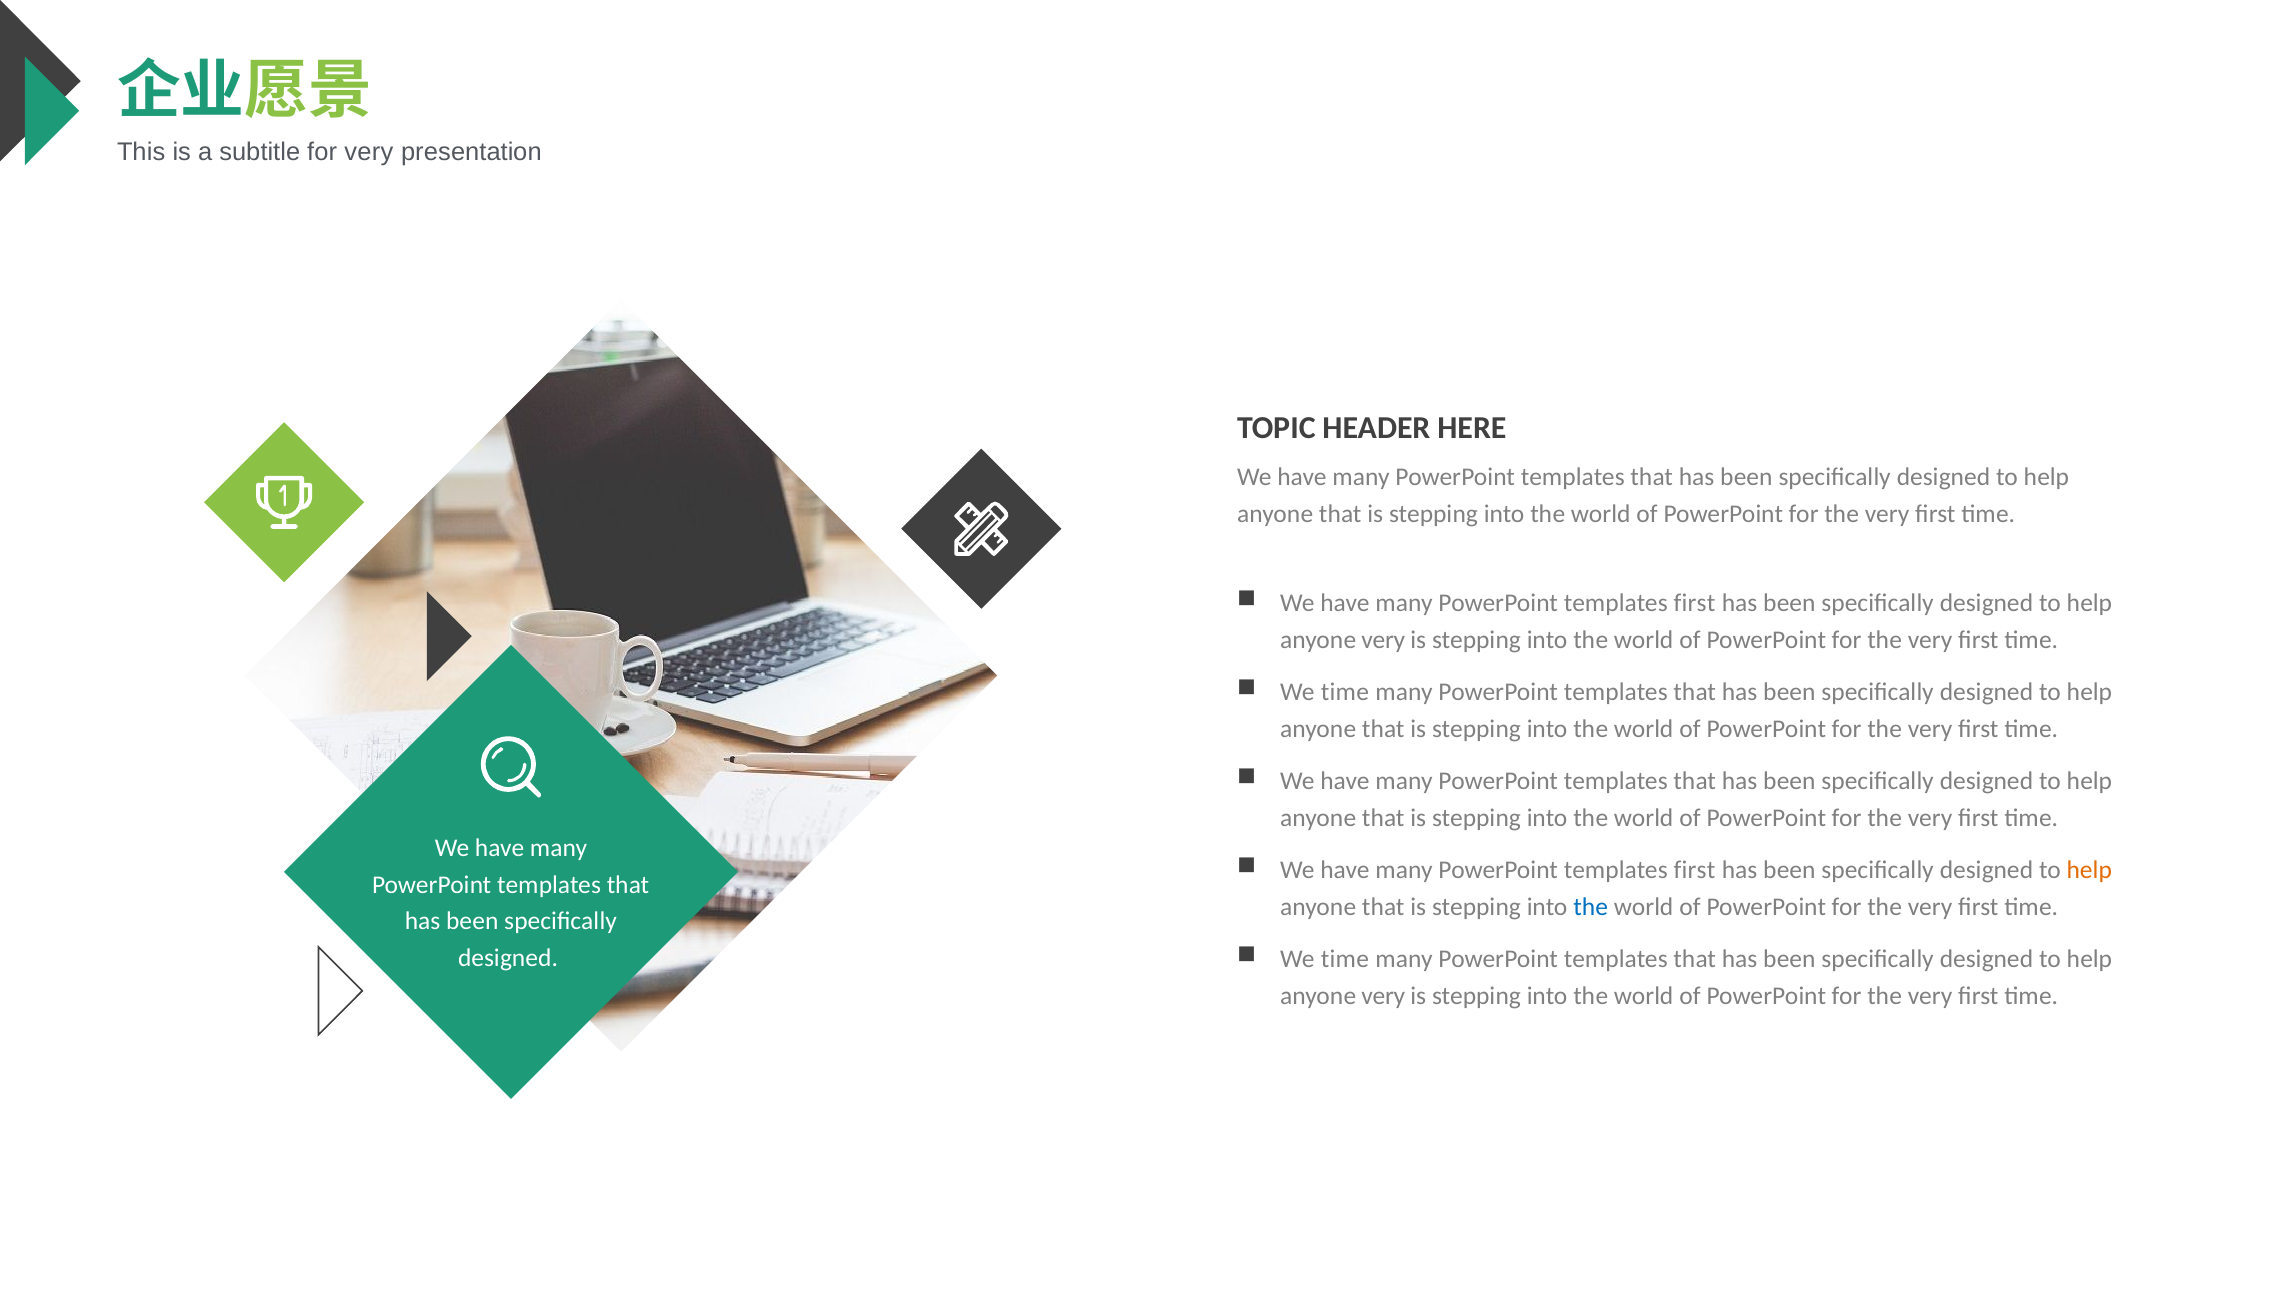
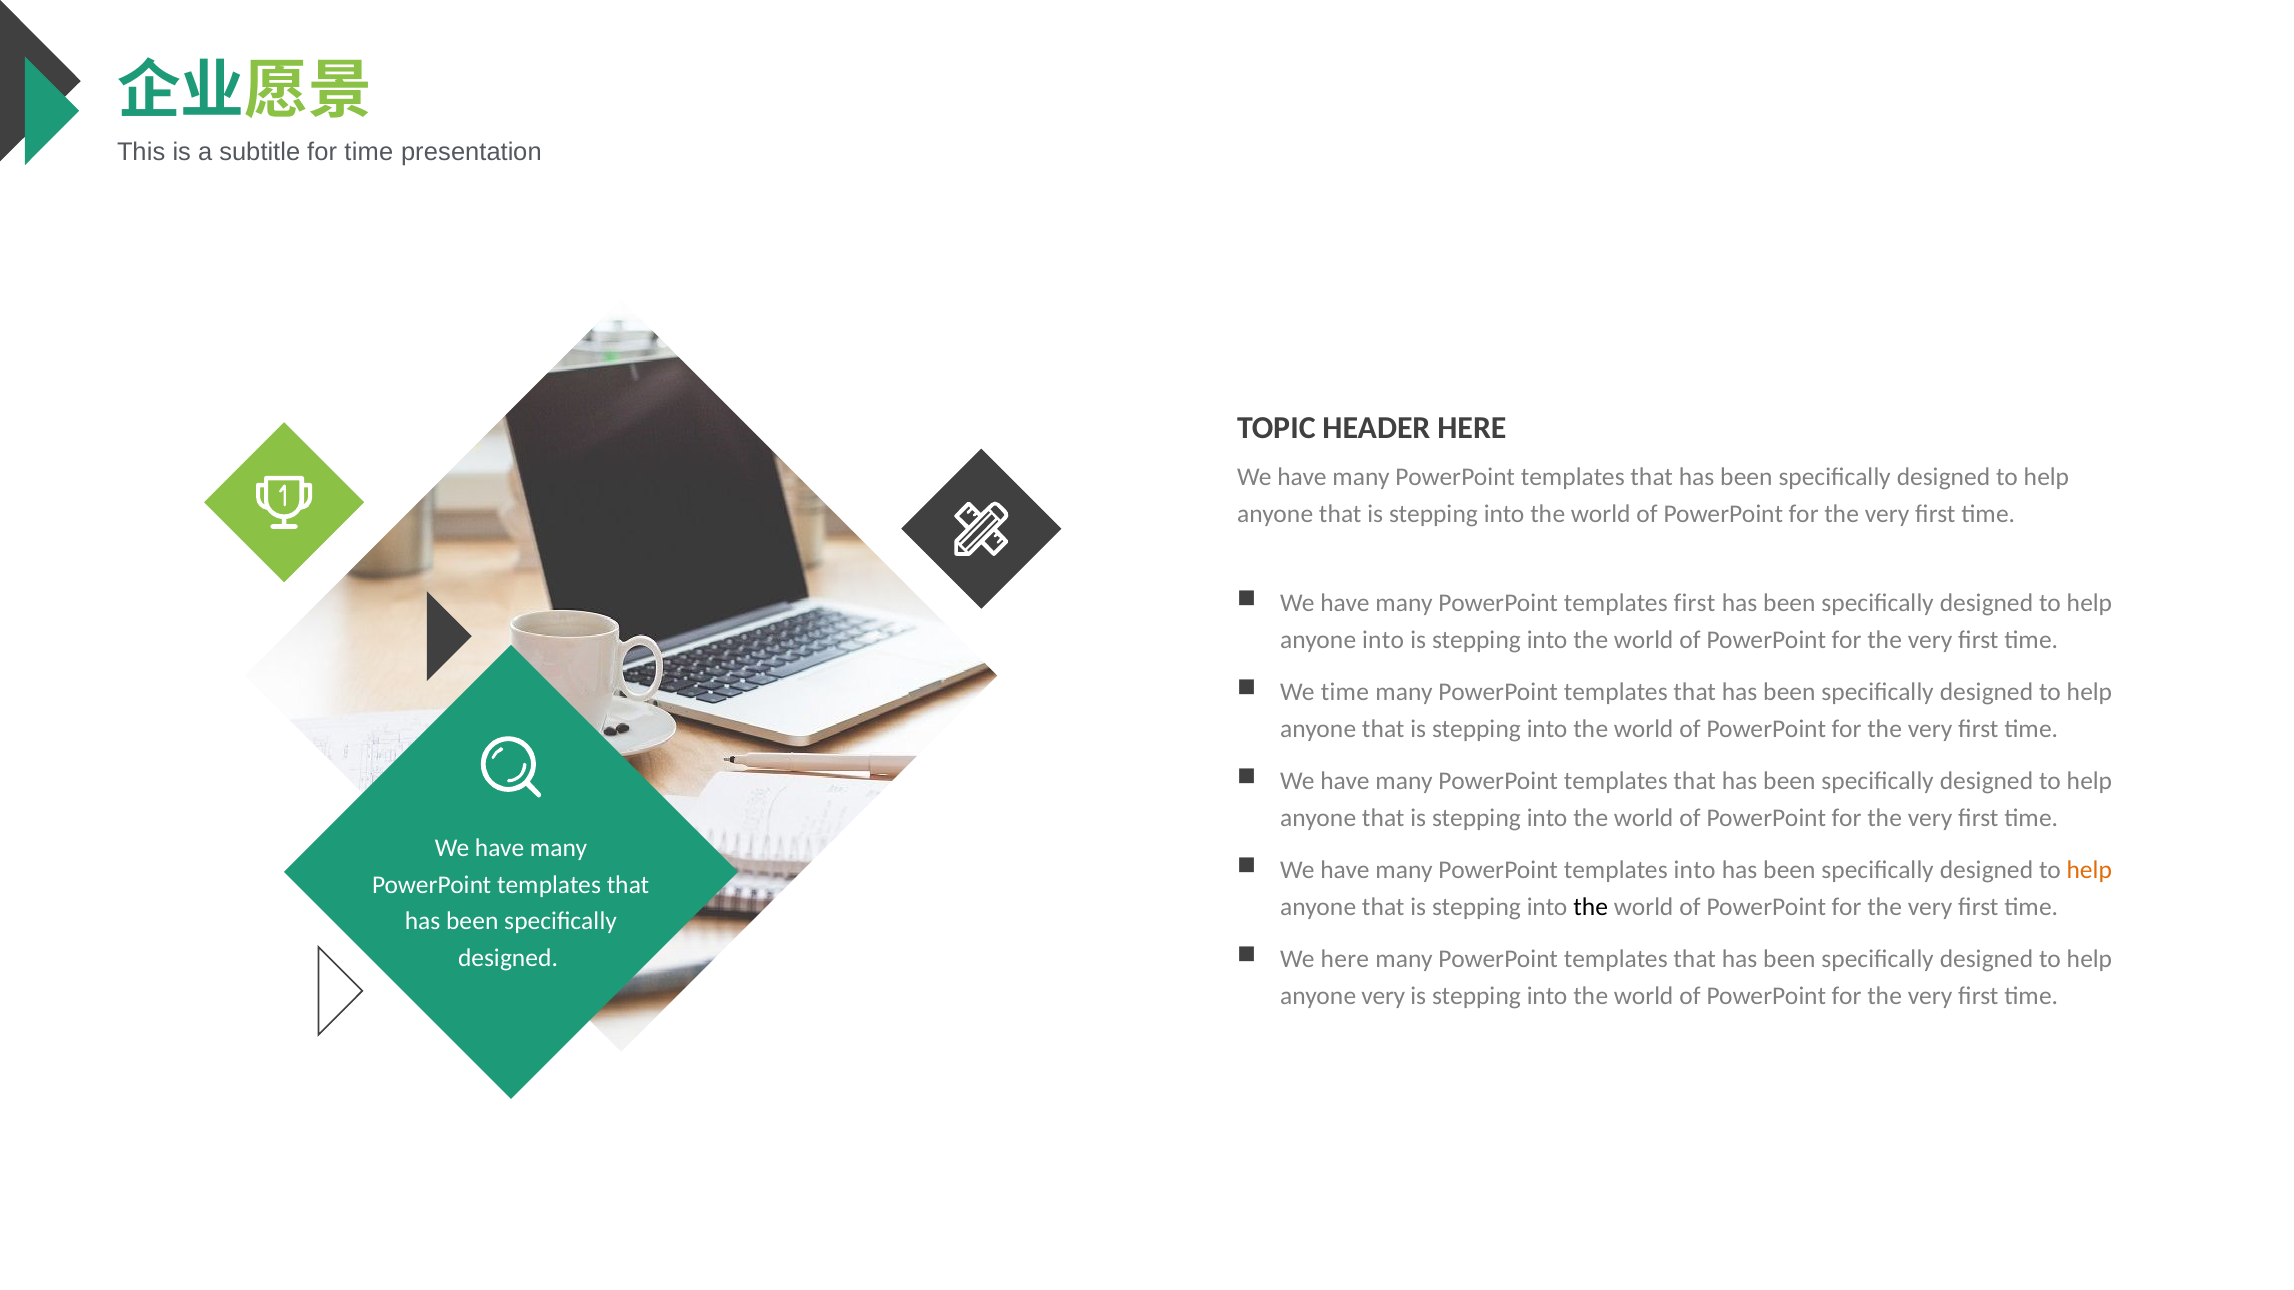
for very: very -> time
very at (1383, 640): very -> into
first at (1694, 870): first -> into
the at (1591, 907) colour: blue -> black
time at (1345, 959): time -> here
